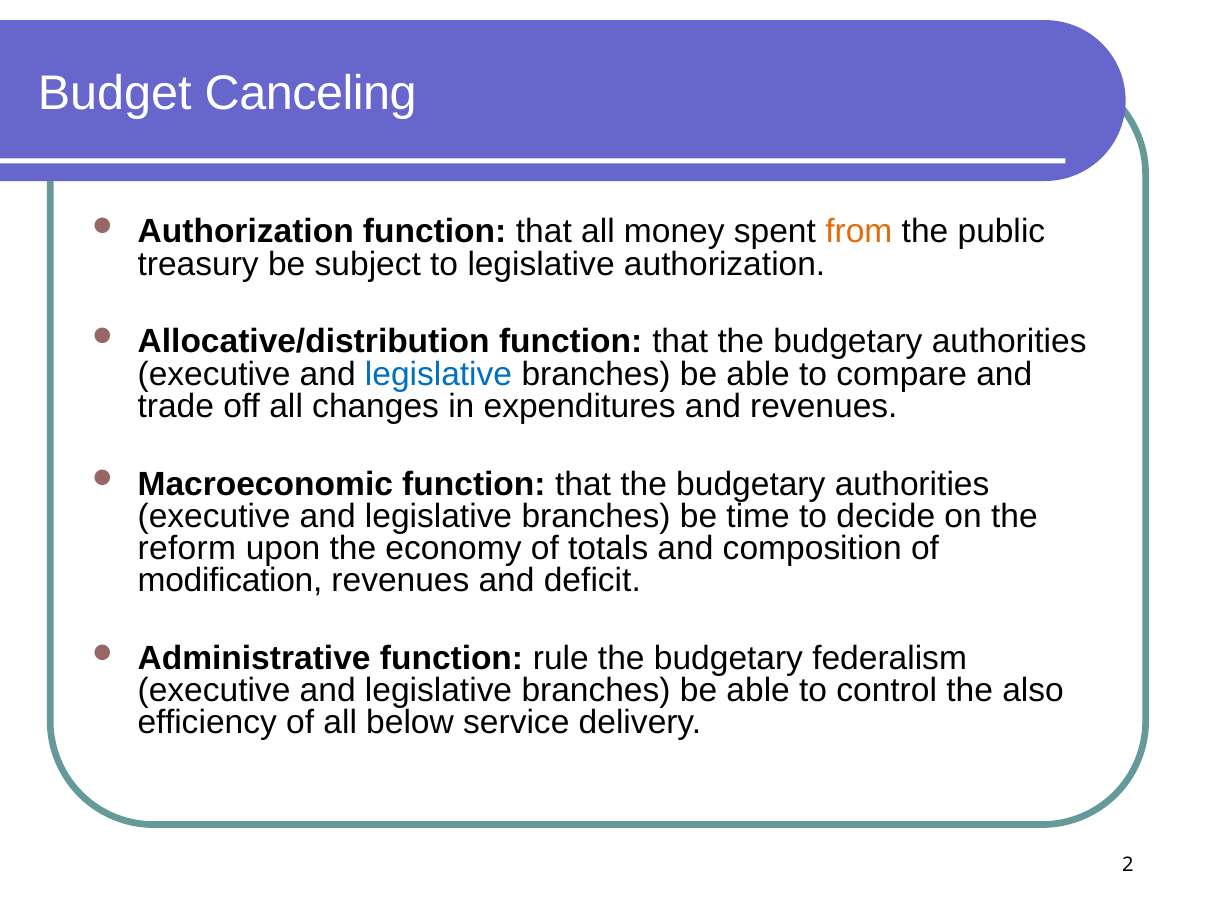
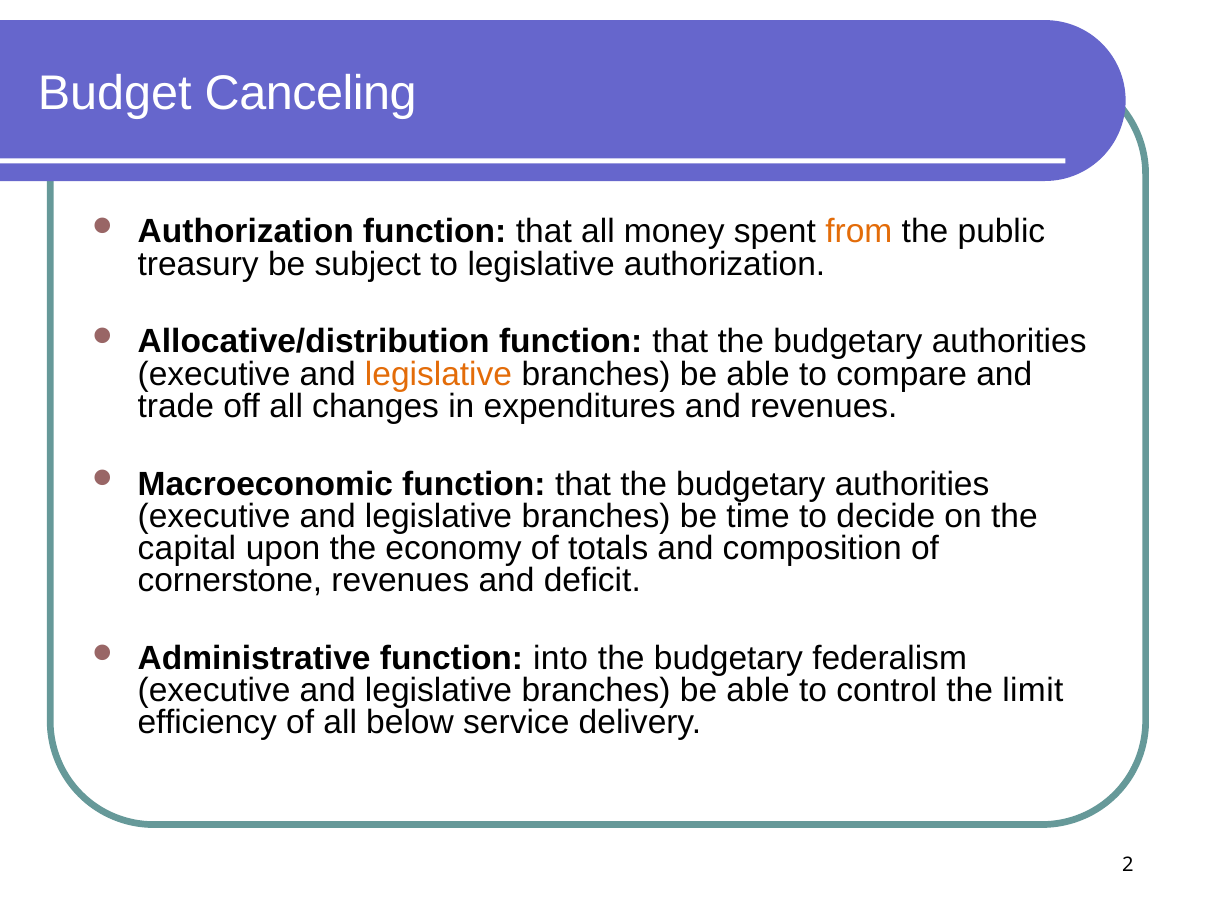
legislative at (439, 374) colour: blue -> orange
reform: reform -> capital
modification: modification -> cornerstone
rule: rule -> into
also: also -> limit
